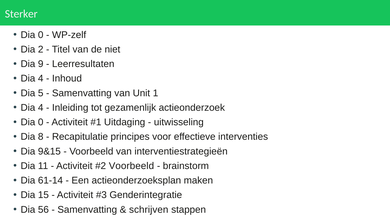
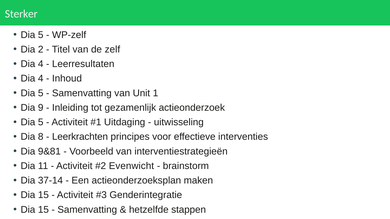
0 at (41, 35): 0 -> 5
niet: niet -> zelf
9 at (41, 64): 9 -> 4
4 at (41, 108): 4 -> 9
0 at (41, 122): 0 -> 5
Recapitulatie: Recapitulatie -> Leerkrachten
9&15: 9&15 -> 9&81
Voorbeeld at (131, 166): Voorbeeld -> Evenwicht
61-14: 61-14 -> 37-14
56 at (43, 210): 56 -> 15
schrijven: schrijven -> hetzelfde
